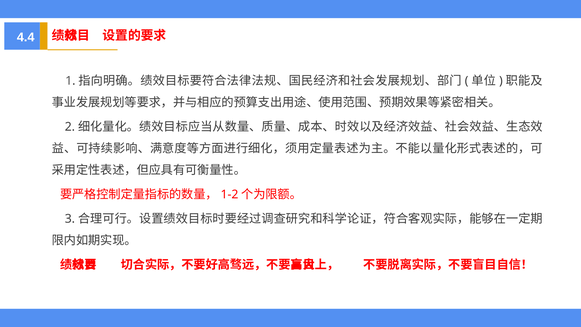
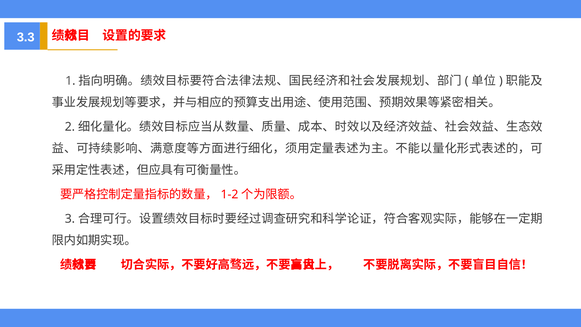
4.4: 4.4 -> 3.3
